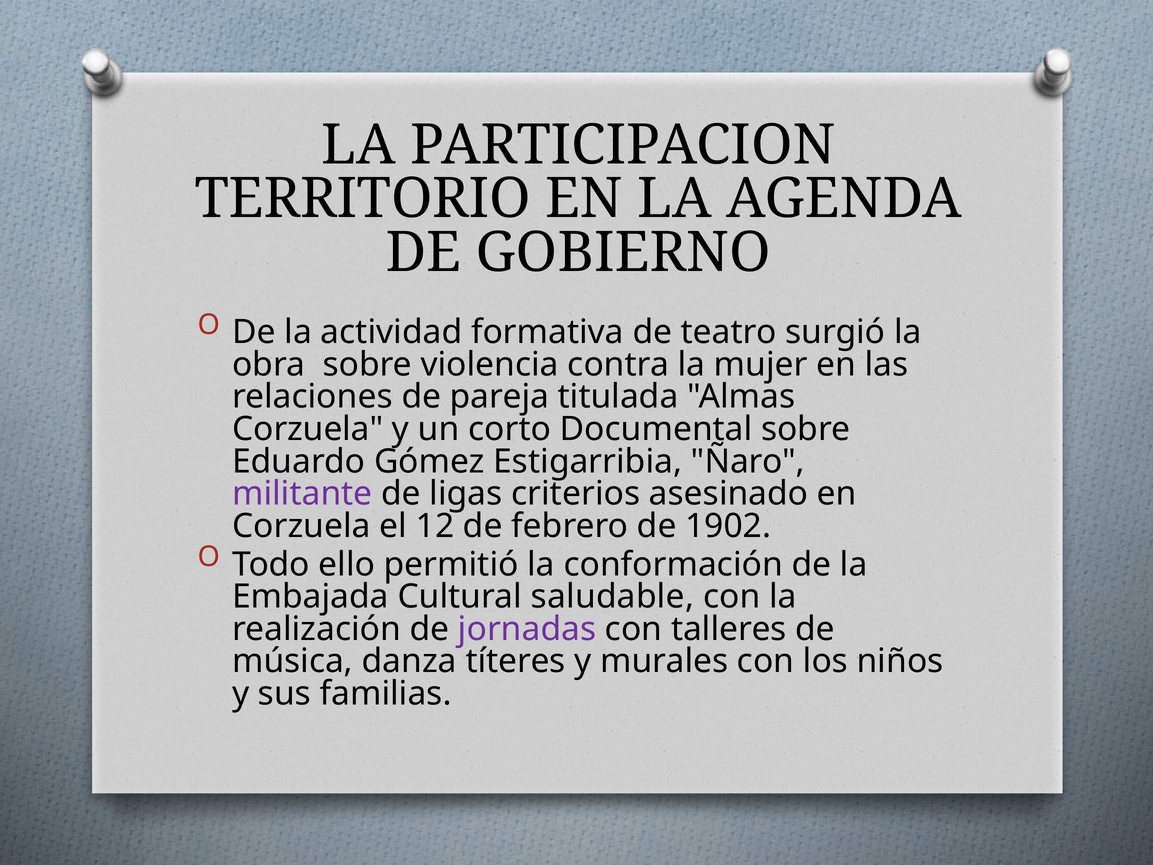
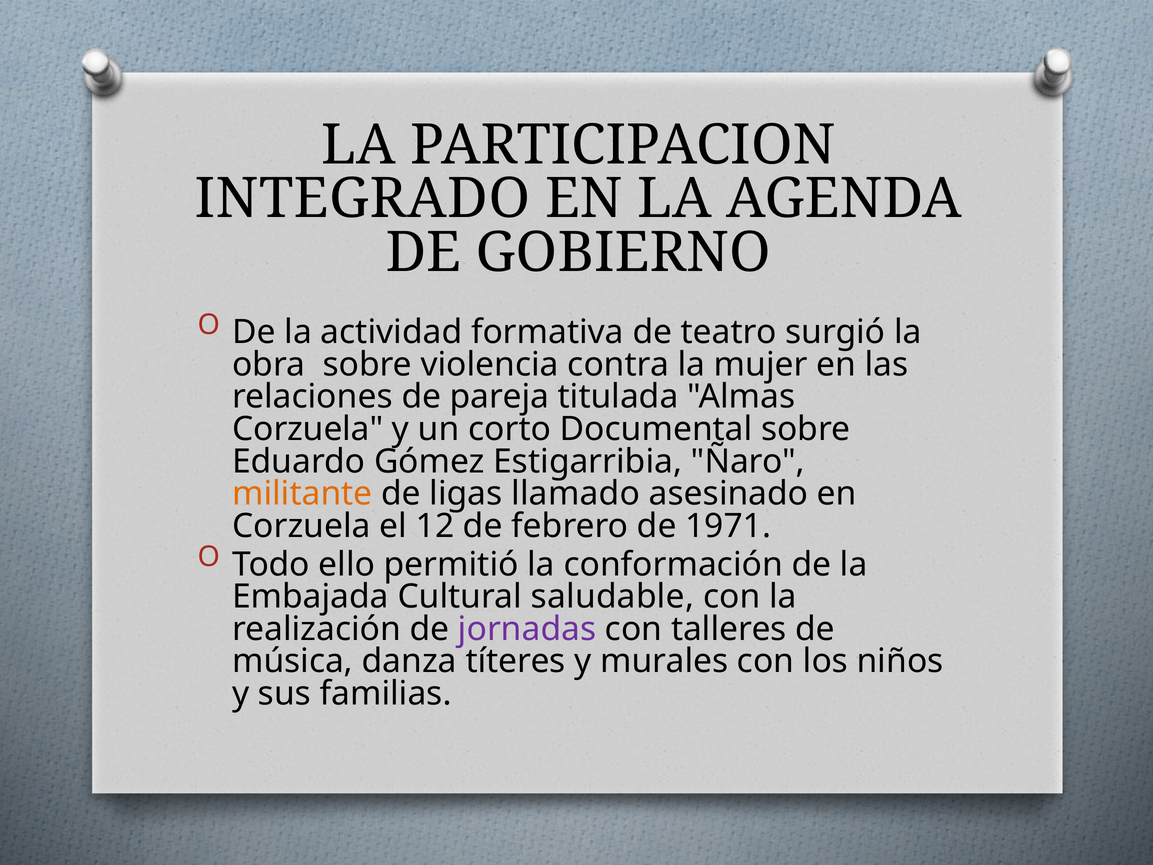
TERRITORIO: TERRITORIO -> INTEGRADO
militante colour: purple -> orange
criterios: criterios -> llamado
1902: 1902 -> 1971
